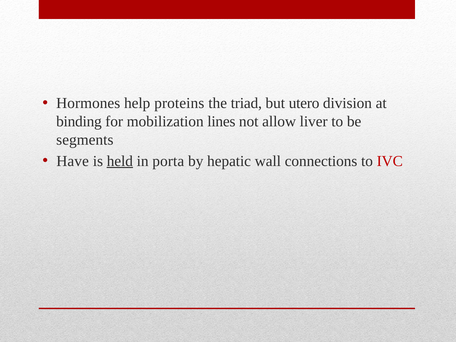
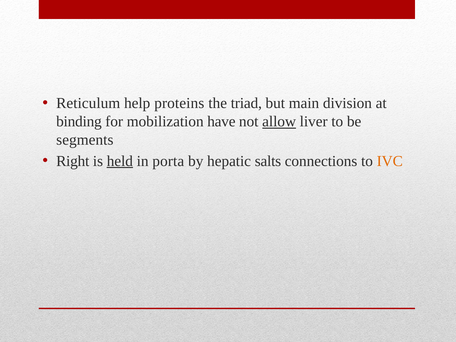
Hormones: Hormones -> Reticulum
utero: utero -> main
lines: lines -> have
allow underline: none -> present
Have: Have -> Right
wall: wall -> salts
IVC colour: red -> orange
